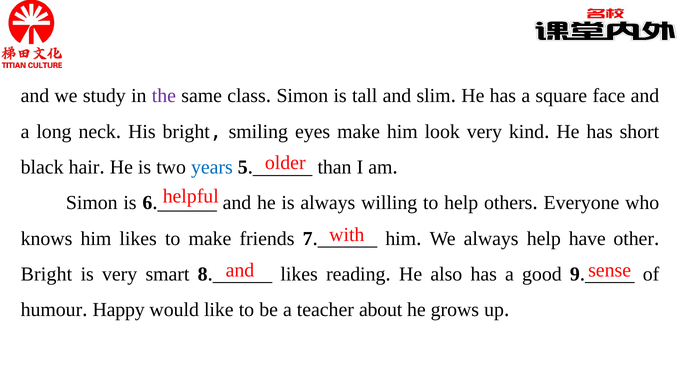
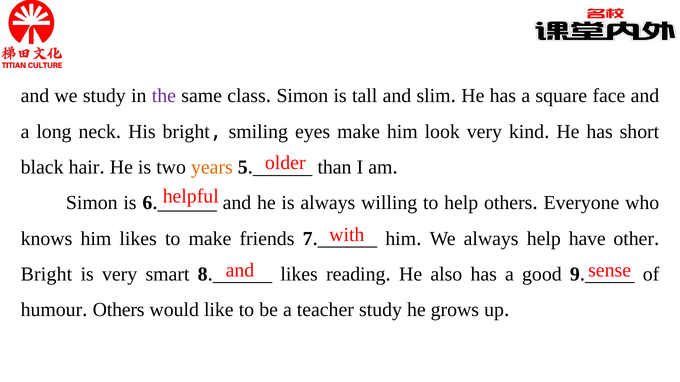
years colour: blue -> orange
Happy at (119, 310): Happy -> Others
teacher about: about -> study
